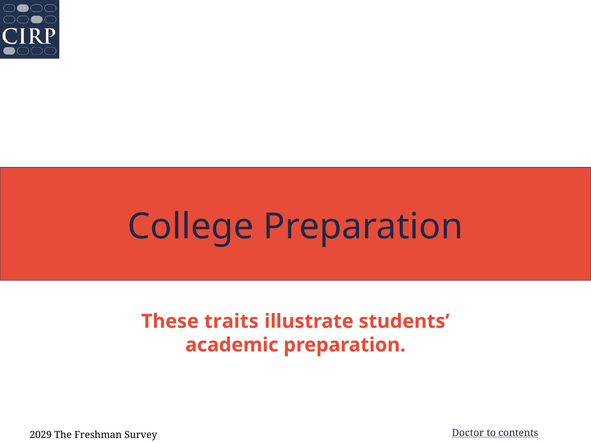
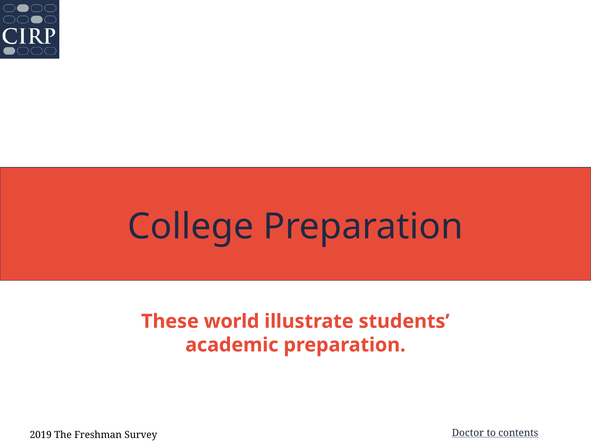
traits: traits -> world
2029: 2029 -> 2019
